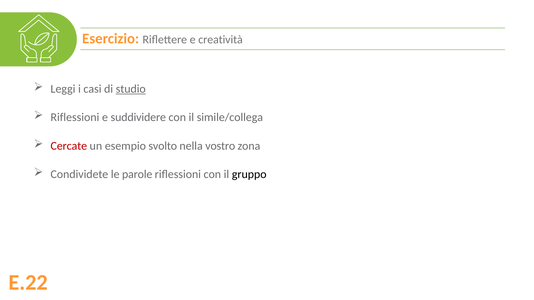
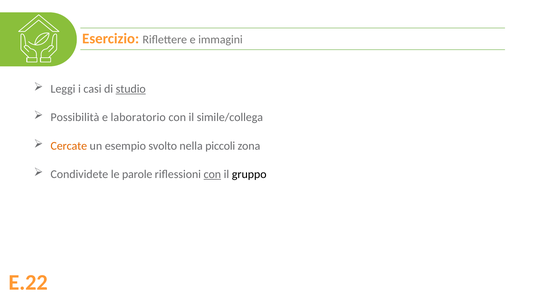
creatività: creatività -> immagini
Riflessioni at (75, 117): Riflessioni -> Possibilità
suddividere: suddividere -> laboratorio
Cercate colour: red -> orange
vostro: vostro -> piccoli
con at (212, 174) underline: none -> present
